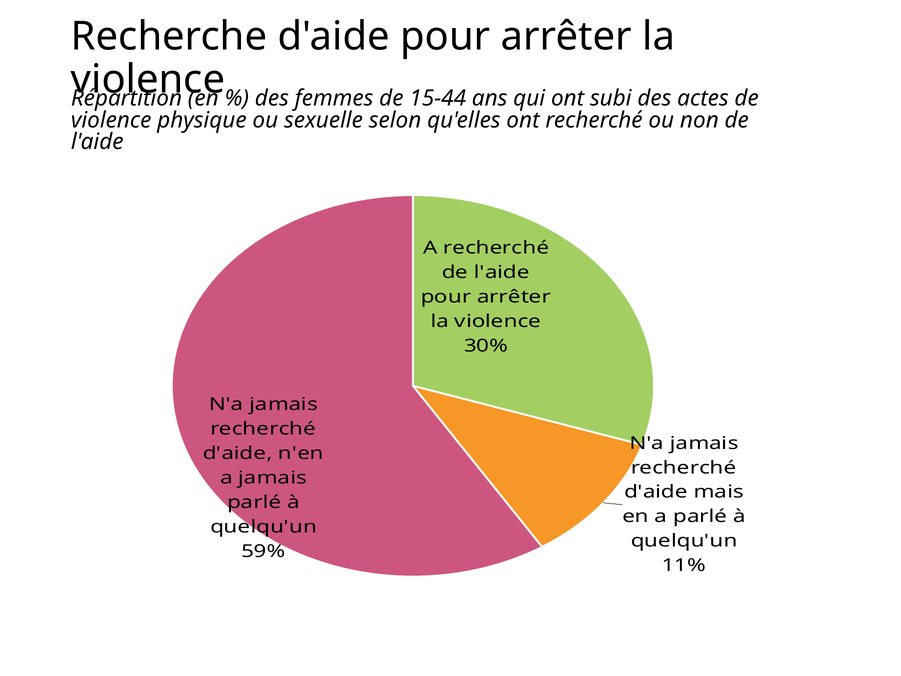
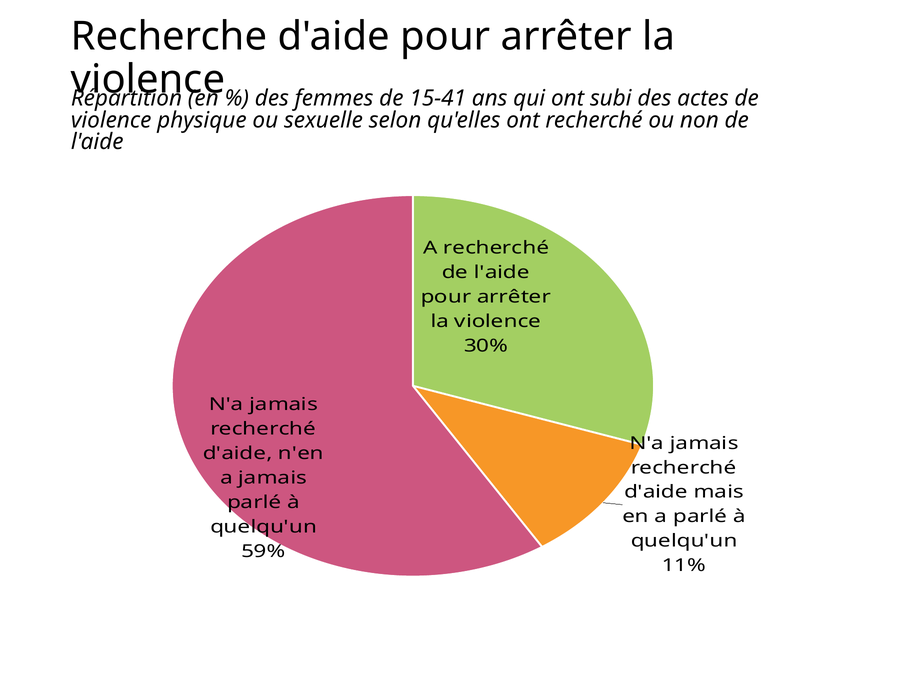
15-44: 15-44 -> 15-41
